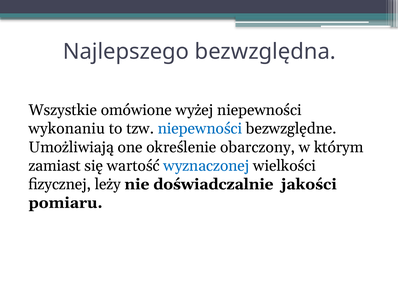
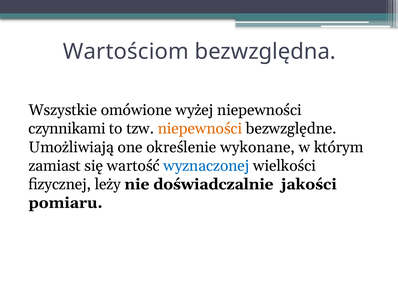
Najlepszego: Najlepszego -> Wartościom
wykonaniu: wykonaniu -> czynnikami
niepewności at (200, 129) colour: blue -> orange
obarczony: obarczony -> wykonane
